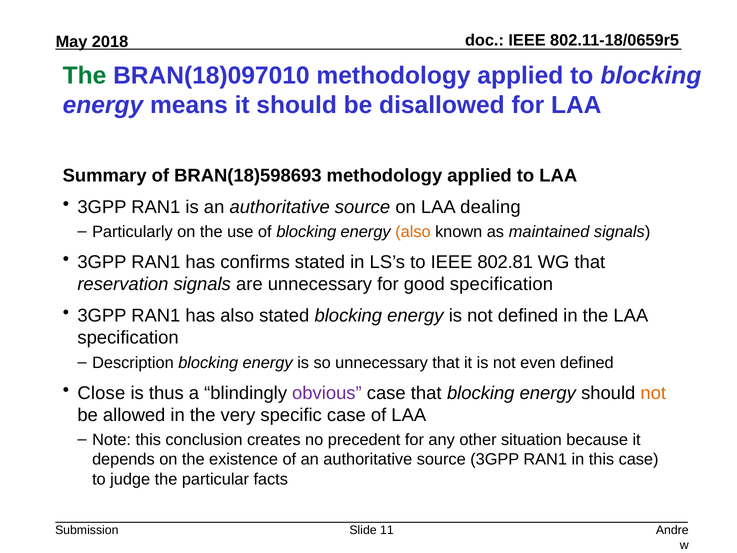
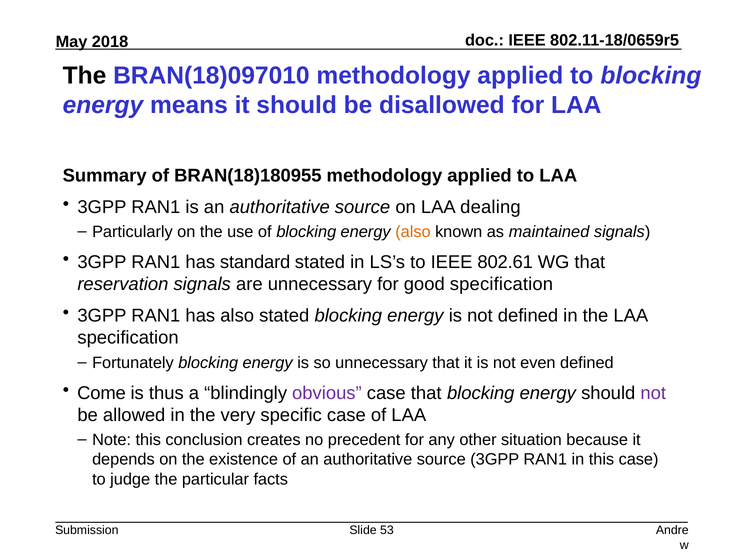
The at (85, 75) colour: green -> black
BRAN(18)598693: BRAN(18)598693 -> BRAN(18)180955
confirms: confirms -> standard
802.81: 802.81 -> 802.61
Description: Description -> Fortunately
Close: Close -> Come
not at (653, 393) colour: orange -> purple
11: 11 -> 53
